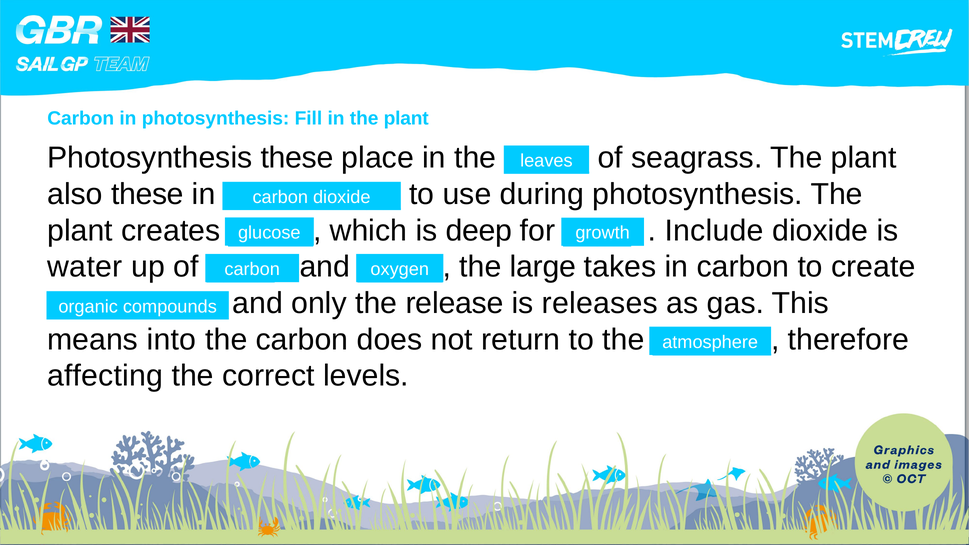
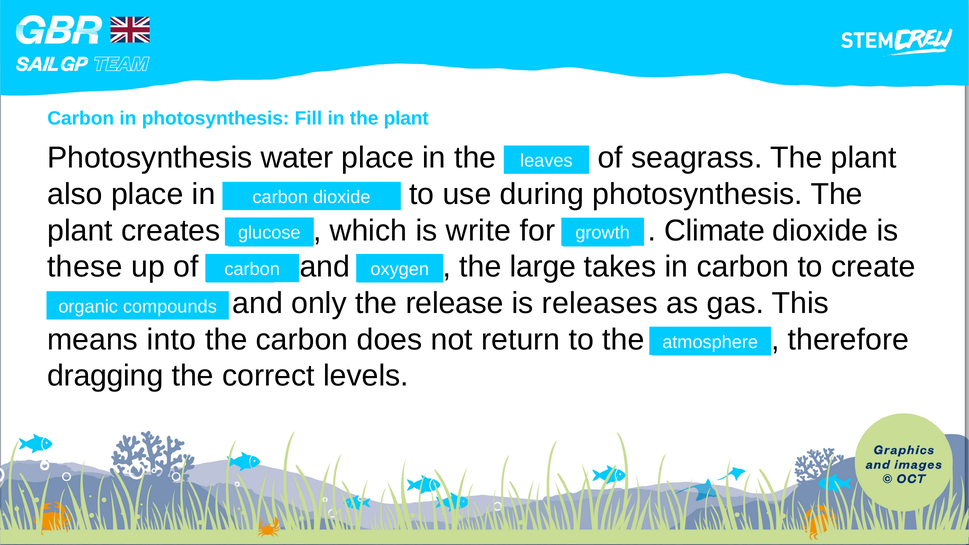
Photosynthesis these: these -> water
also these: these -> place
deep: deep -> write
Include: Include -> Climate
water: water -> these
affecting: affecting -> dragging
